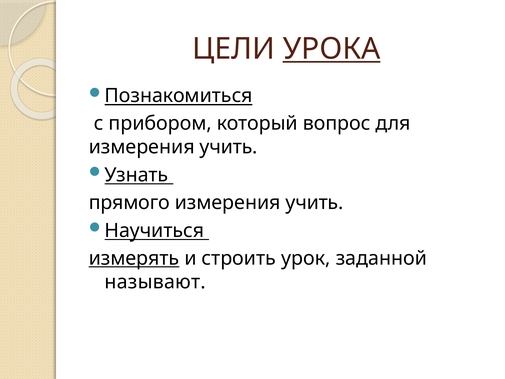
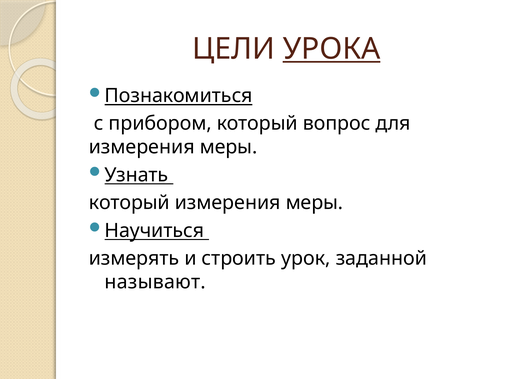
учить at (229, 147): учить -> меры
прямого at (129, 203): прямого -> который
учить at (314, 203): учить -> меры
измерять underline: present -> none
